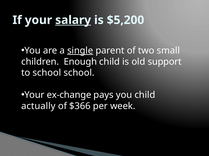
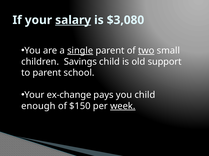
$5,200: $5,200 -> $3,080
two underline: none -> present
Enough: Enough -> Savings
to school: school -> parent
actually: actually -> enough
$366: $366 -> $150
week underline: none -> present
